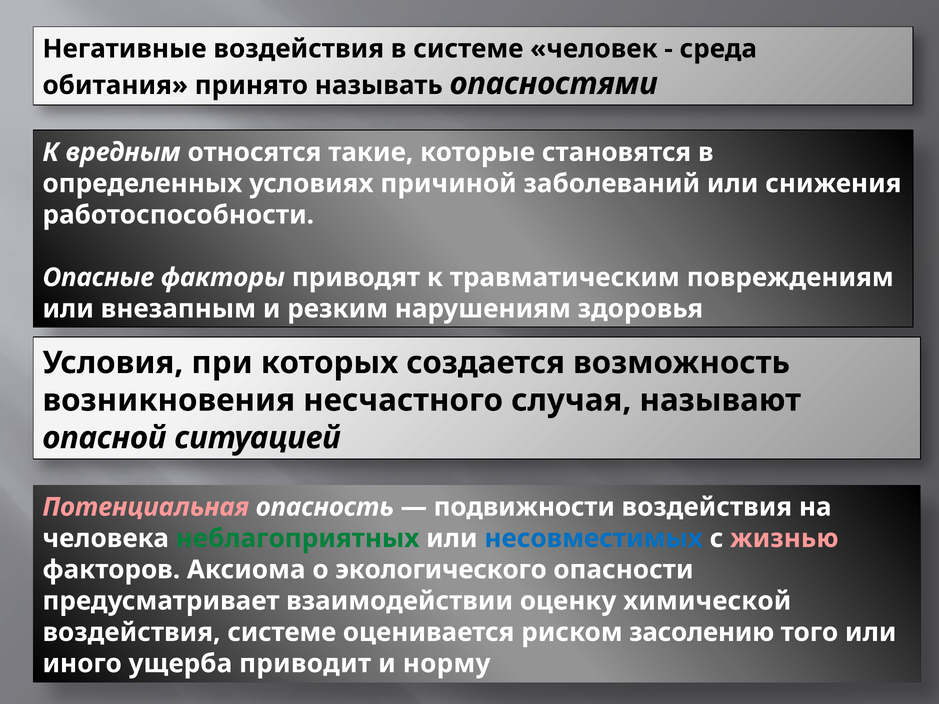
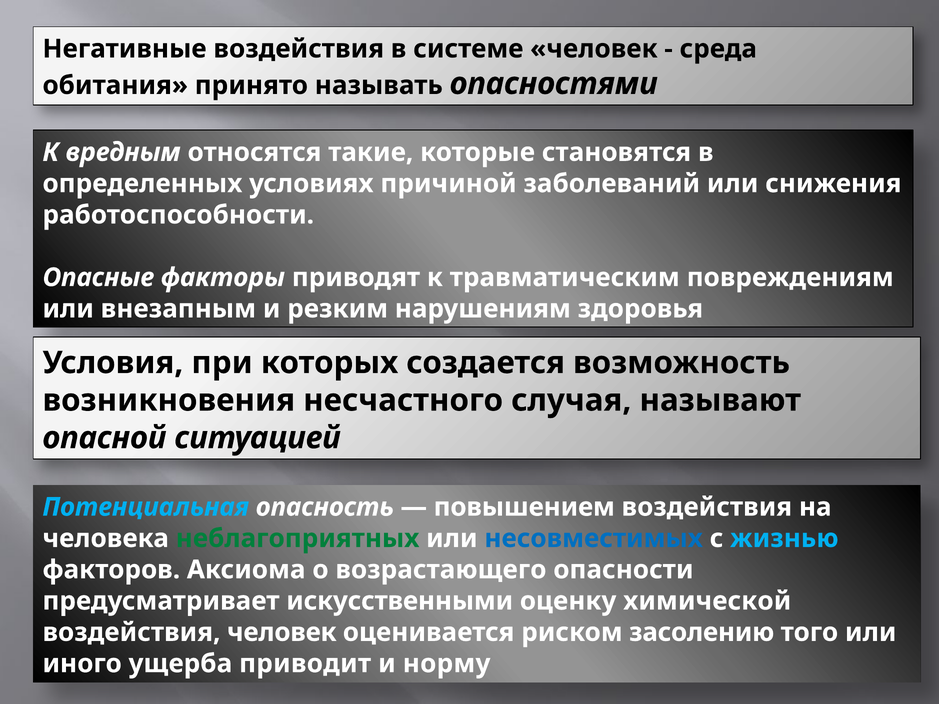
Потенциальная colour: pink -> light blue
подвижности: подвижности -> повышением
жизнью colour: pink -> light blue
экологического: экологического -> возрастающего
взаимодействии: взаимодействии -> искусственными
воздействия системе: системе -> человек
